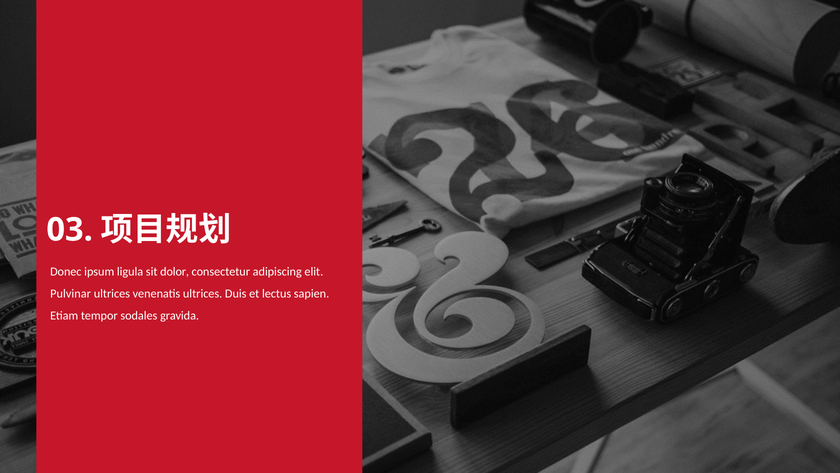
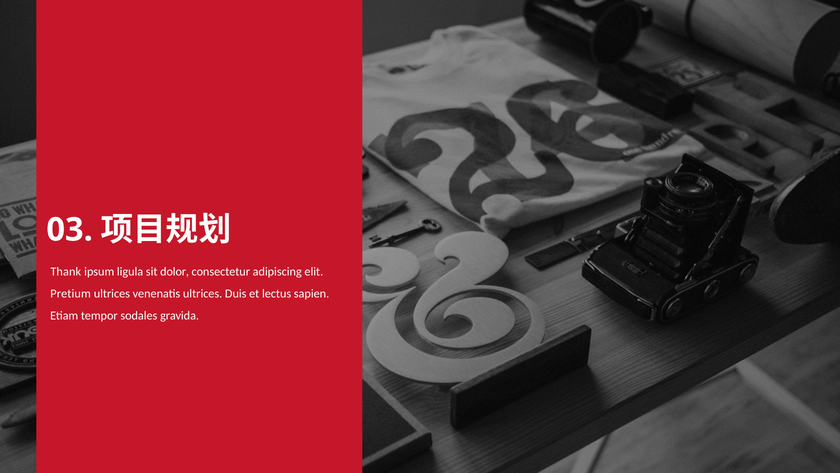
Donec: Donec -> Thank
Pulvinar: Pulvinar -> Pretium
